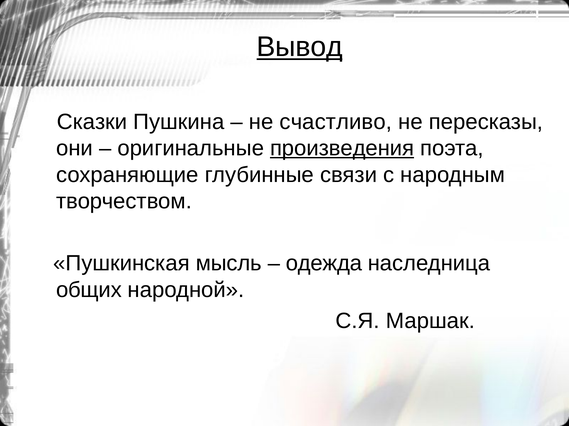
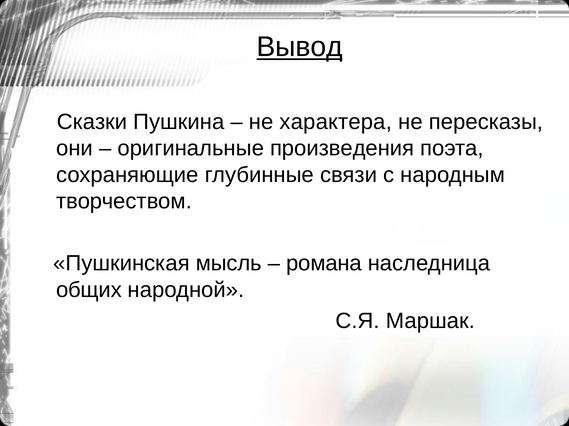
счастливо: счастливо -> характера
произведения underline: present -> none
одежда: одежда -> романа
